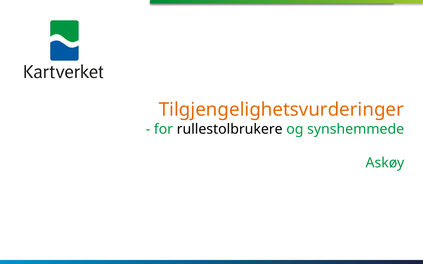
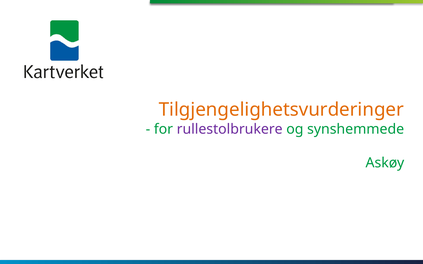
rullestolbrukere colour: black -> purple
